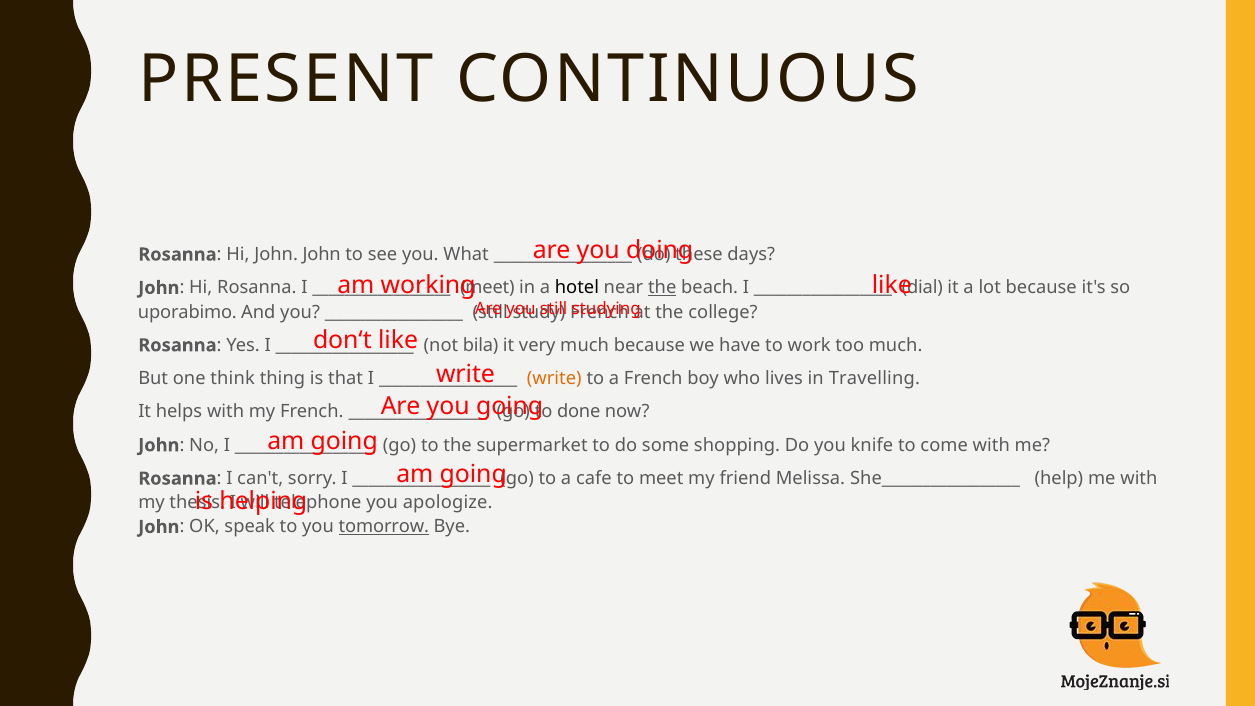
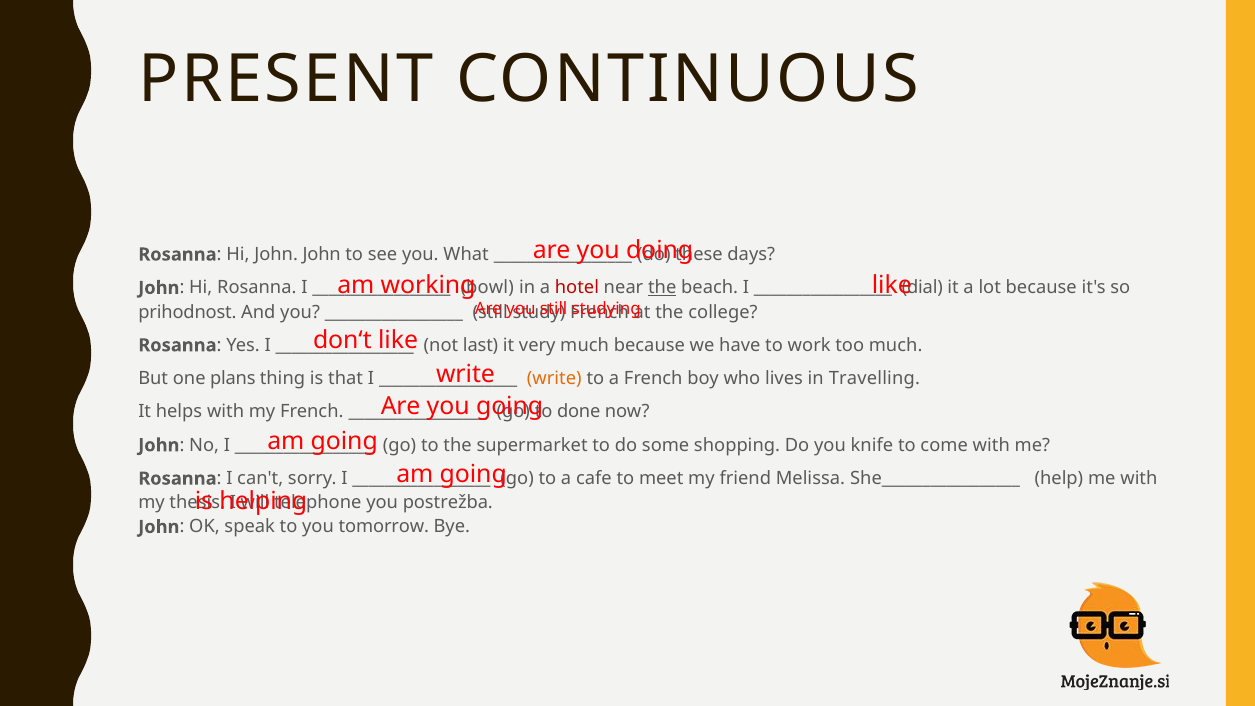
meet at (487, 288): meet -> bowl
hotel colour: black -> red
uporabimo: uporabimo -> prihodnost
bila: bila -> last
think: think -> plans
apologize: apologize -> postrežba
tomorrow underline: present -> none
